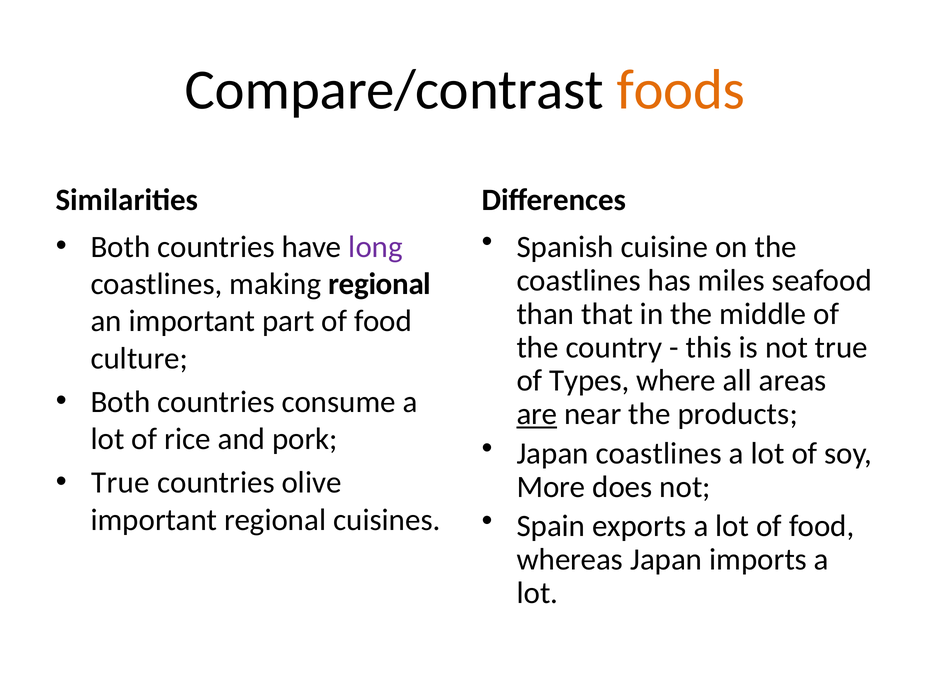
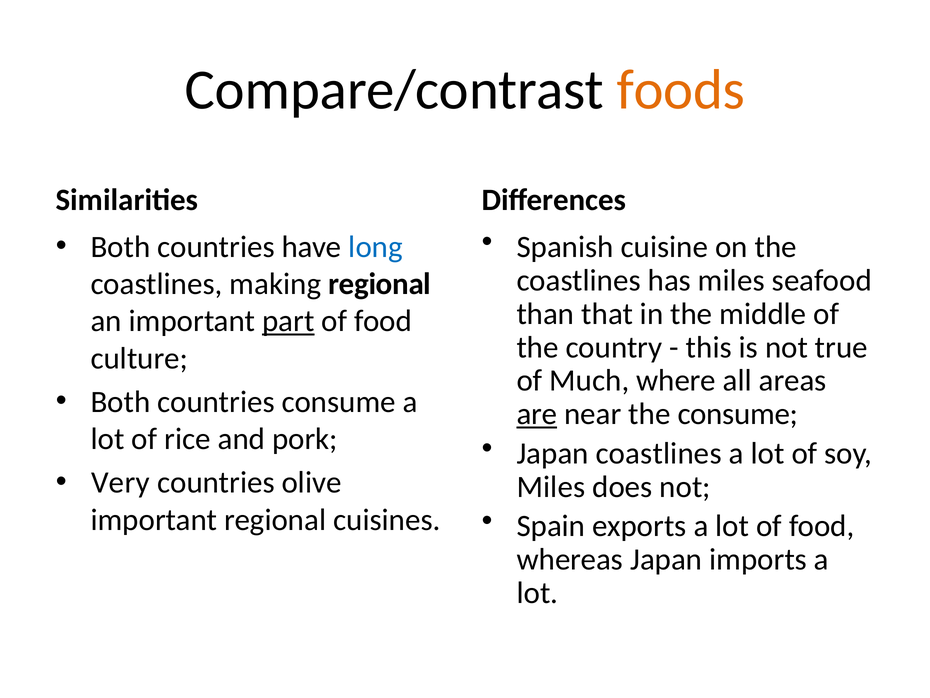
long colour: purple -> blue
part underline: none -> present
Types: Types -> Much
the products: products -> consume
True at (120, 482): True -> Very
More at (551, 486): More -> Miles
